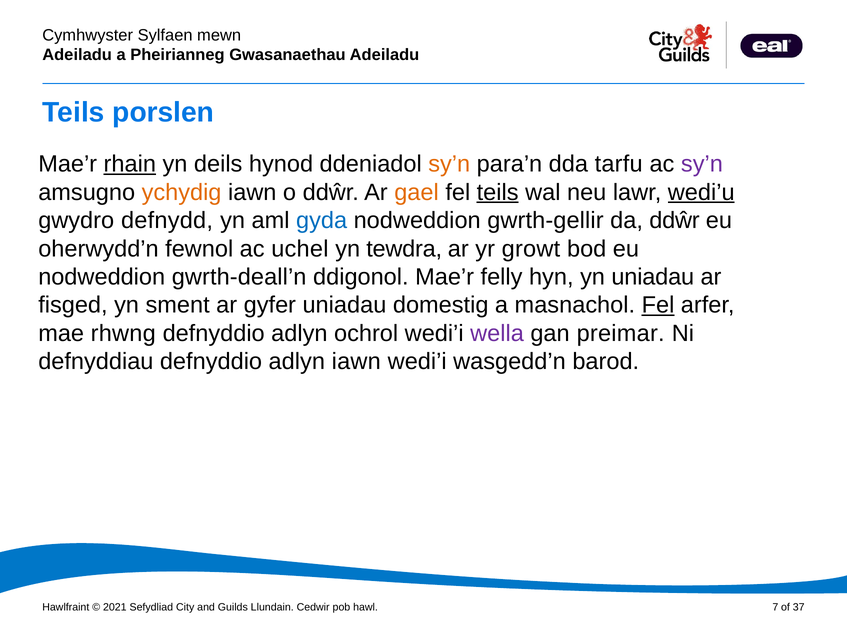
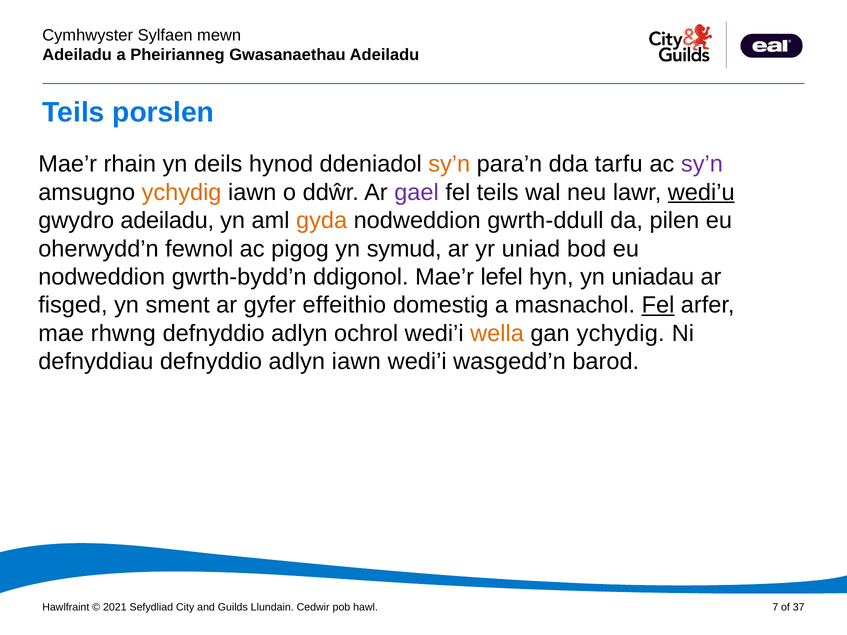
rhain underline: present -> none
gael colour: orange -> purple
teils at (498, 192) underline: present -> none
gwydro defnydd: defnydd -> adeiladu
gyda colour: blue -> orange
gwrth-gellir: gwrth-gellir -> gwrth-ddull
da ddŵr: ddŵr -> pilen
uchel: uchel -> pigog
tewdra: tewdra -> symud
growt: growt -> uniad
gwrth-deall’n: gwrth-deall’n -> gwrth-bydd’n
felly: felly -> lefel
gyfer uniadau: uniadau -> effeithio
wella colour: purple -> orange
gan preimar: preimar -> ychydig
